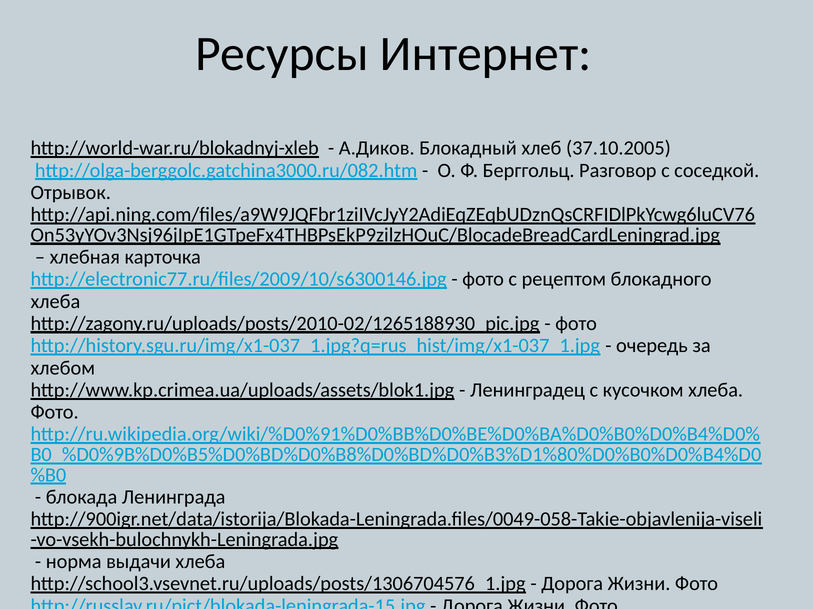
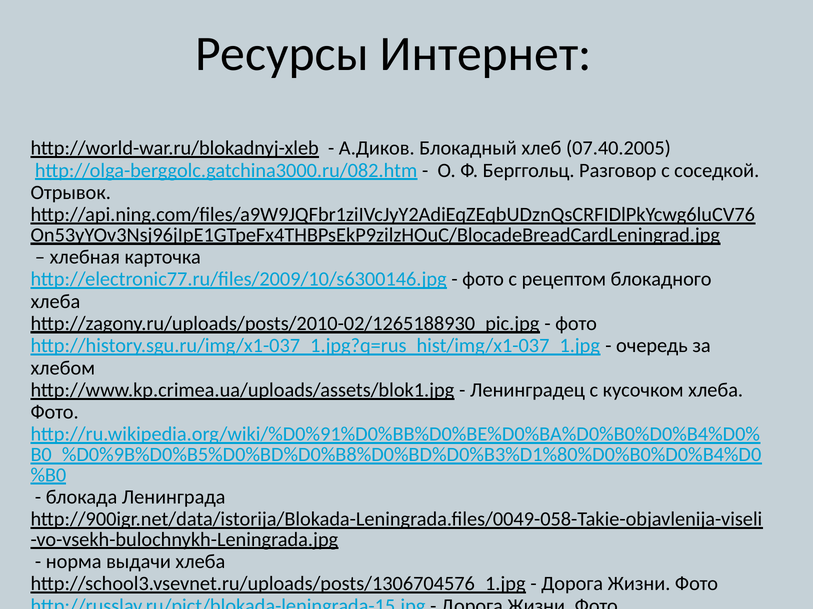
37.10.2005: 37.10.2005 -> 07.40.2005
